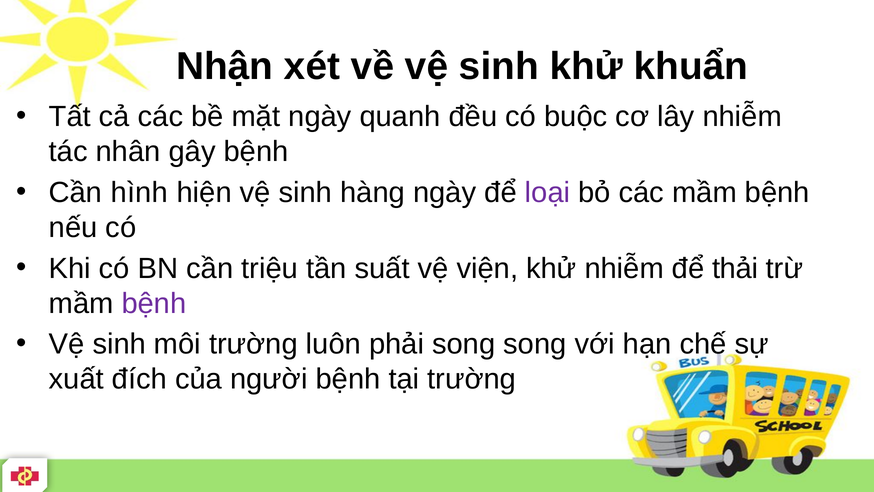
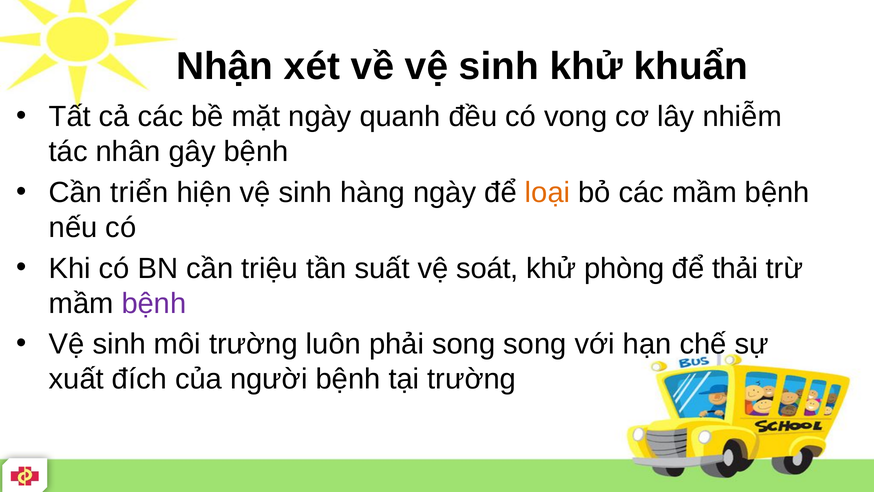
buộc: buộc -> vong
hình: hình -> triển
loại colour: purple -> orange
viện: viện -> soát
khử nhiễm: nhiễm -> phòng
